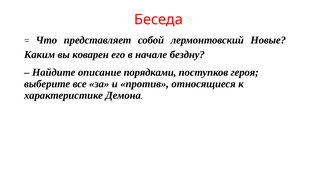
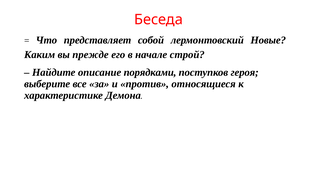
коварен: коварен -> прежде
бездну: бездну -> строй
